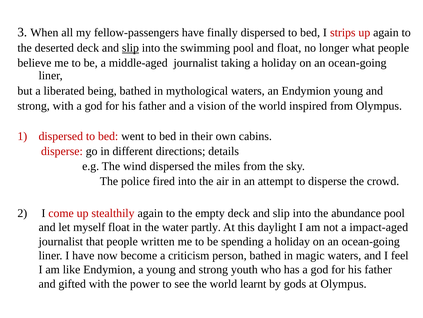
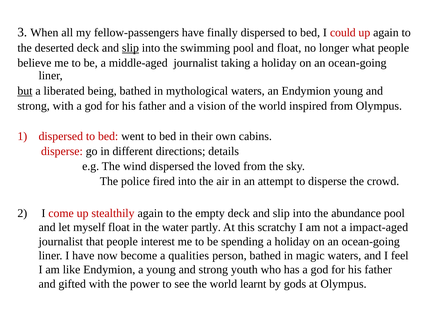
strips: strips -> could
but underline: none -> present
miles: miles -> loved
daylight: daylight -> scratchy
written: written -> interest
criticism: criticism -> qualities
